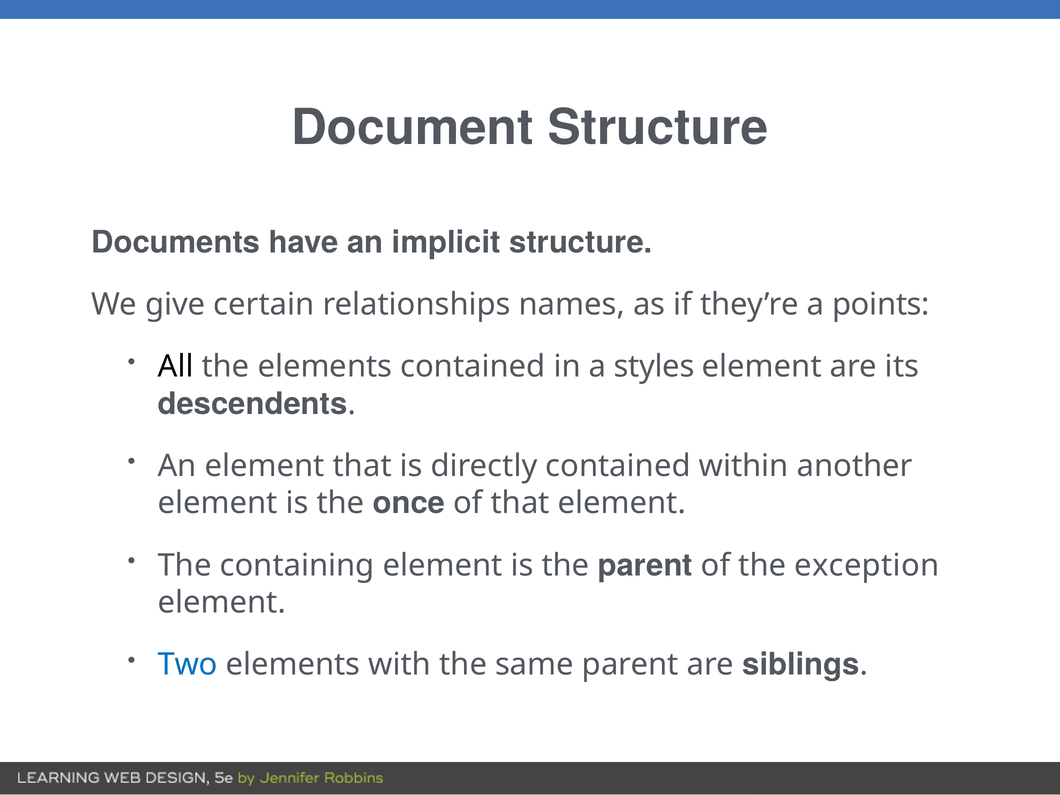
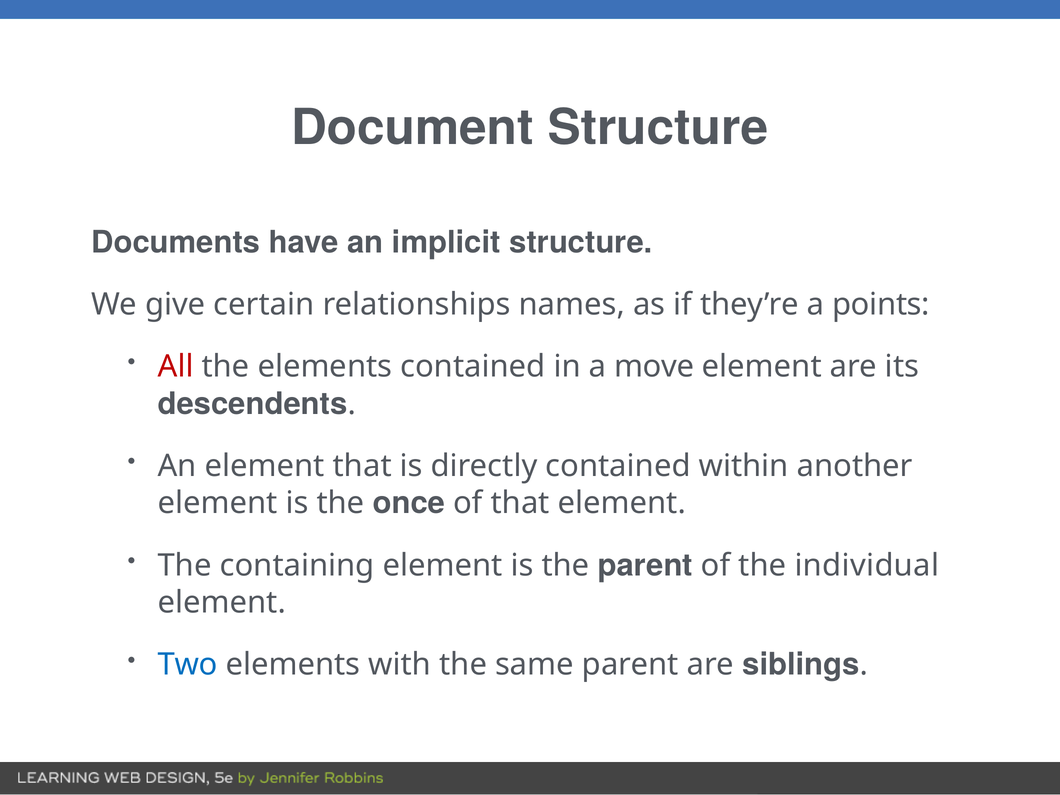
All colour: black -> red
styles: styles -> move
exception: exception -> individual
